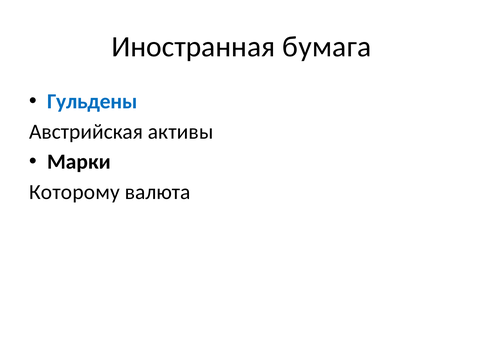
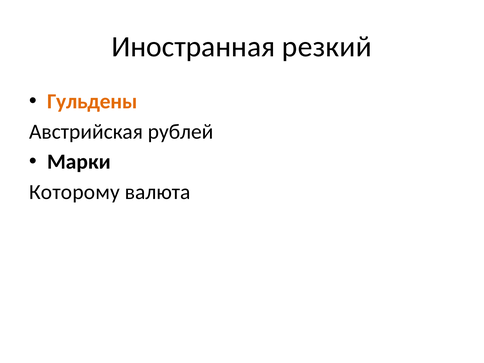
бумага: бумага -> резкий
Гульдены colour: blue -> orange
активы: активы -> рублей
